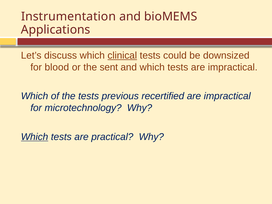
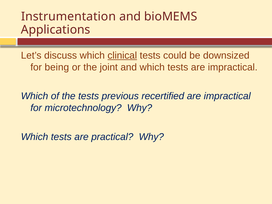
blood: blood -> being
sent: sent -> joint
Which at (35, 137) underline: present -> none
